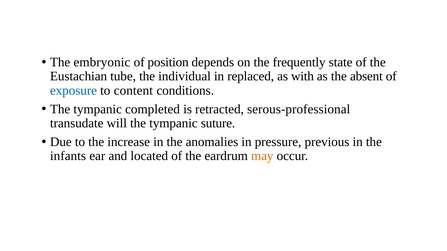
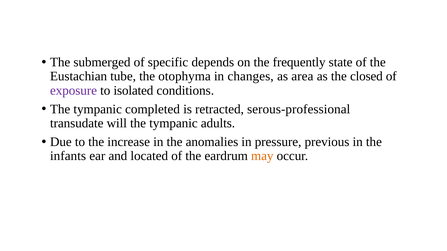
embryonic: embryonic -> submerged
position: position -> specific
individual: individual -> otophyma
replaced: replaced -> changes
with: with -> area
absent: absent -> closed
exposure colour: blue -> purple
content: content -> isolated
suture: suture -> adults
